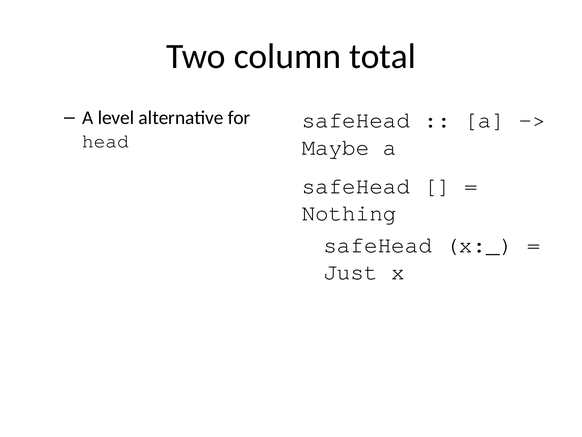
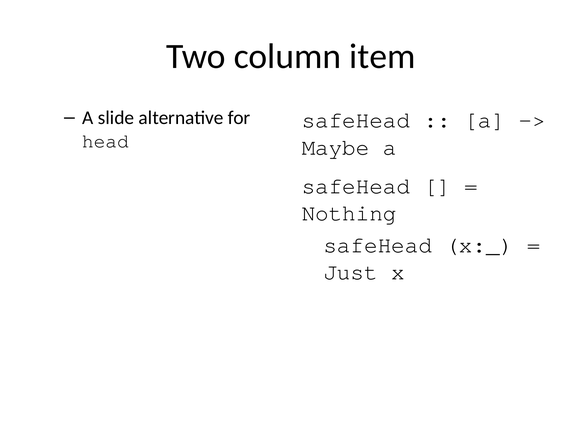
total: total -> item
level: level -> slide
